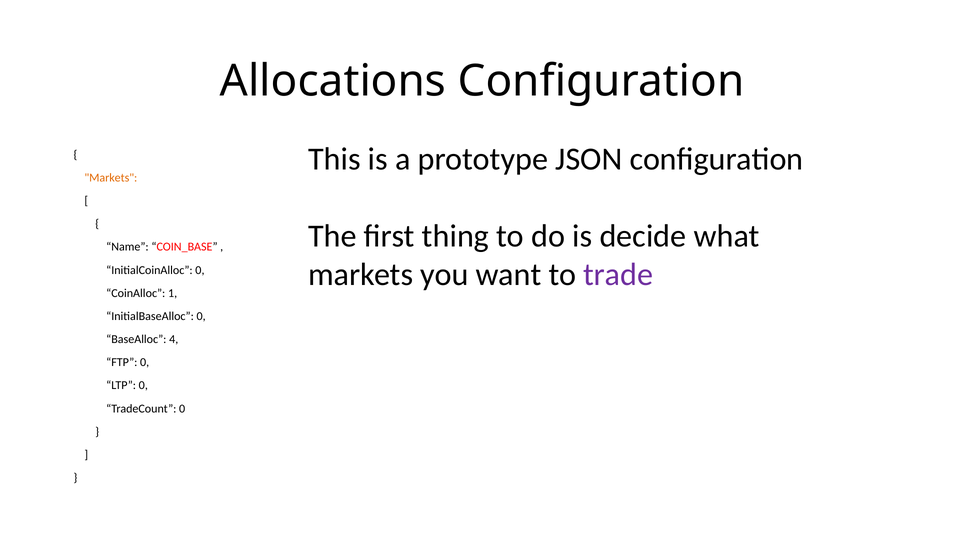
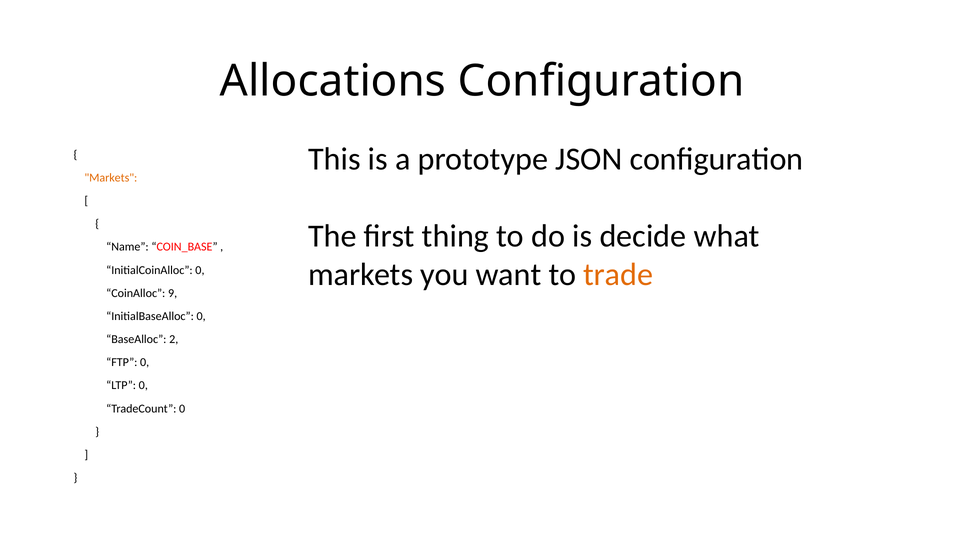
trade colour: purple -> orange
1: 1 -> 9
4: 4 -> 2
